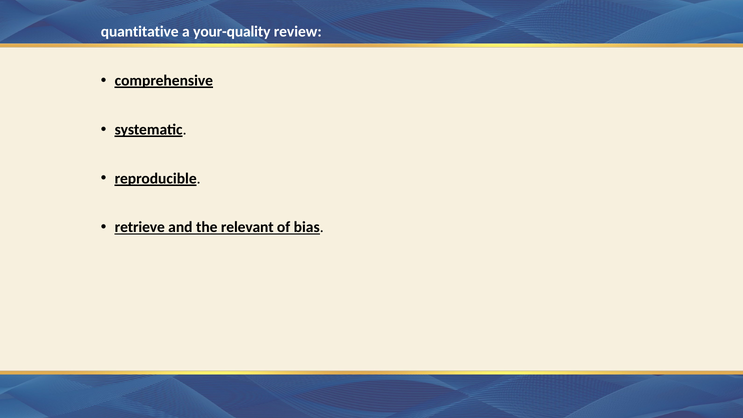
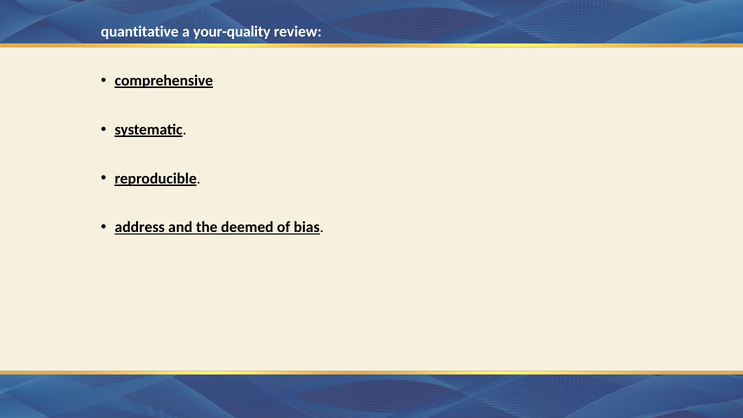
retrieve: retrieve -> address
relevant: relevant -> deemed
